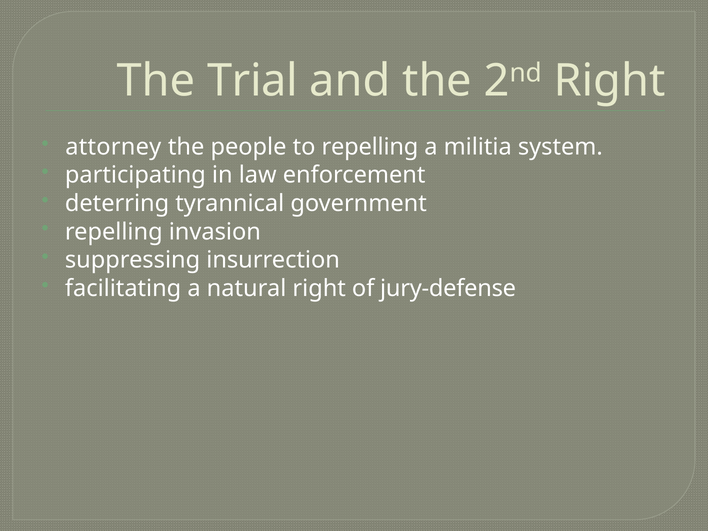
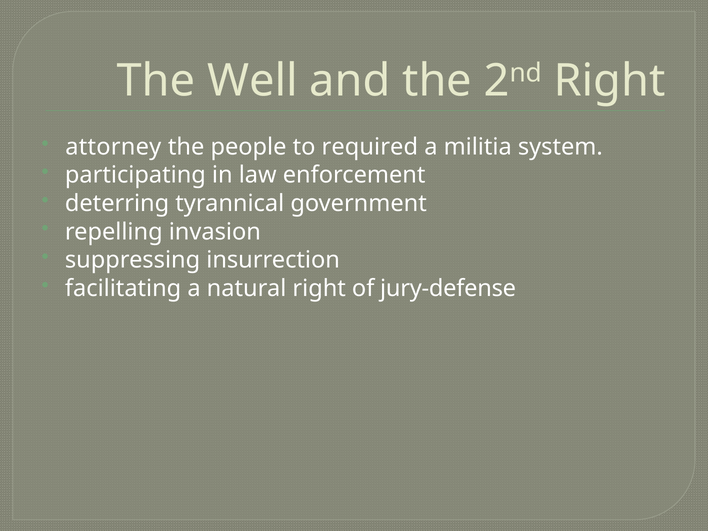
Trial: Trial -> Well
to repelling: repelling -> required
